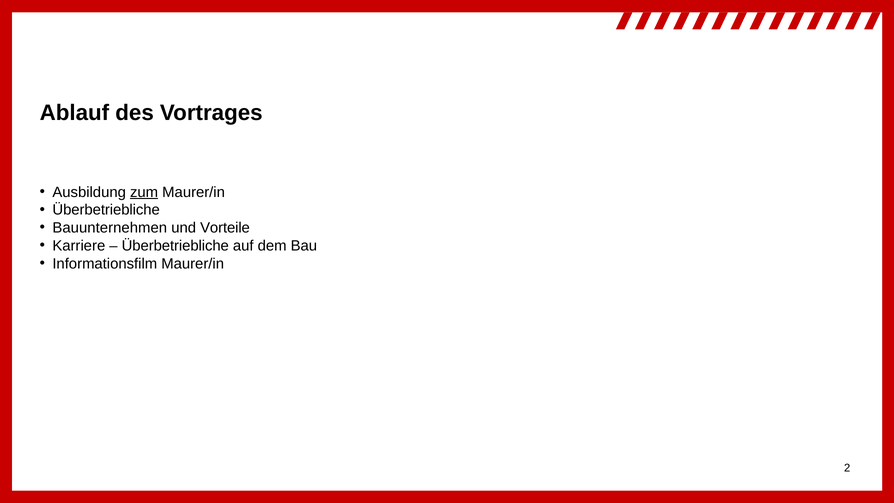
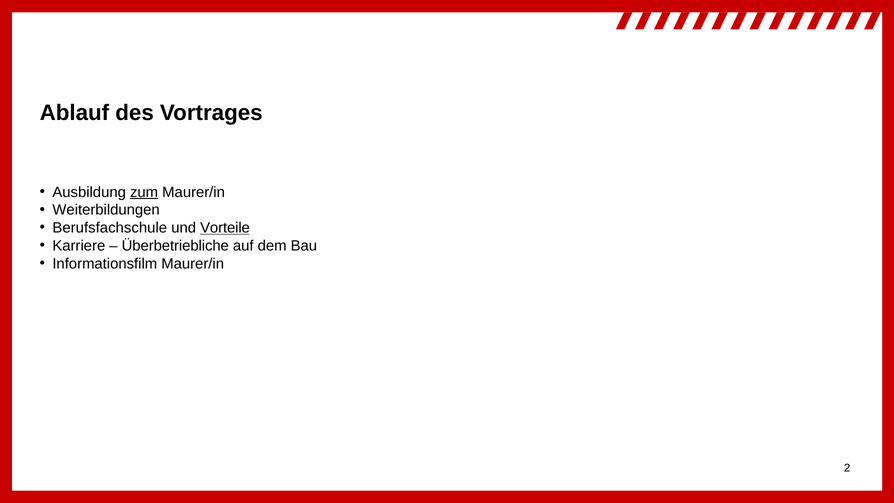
Überbetriebliche at (106, 210): Überbetriebliche -> Weiterbildungen
Bauunternehmen: Bauunternehmen -> Berufsfachschule
Vorteile underline: none -> present
